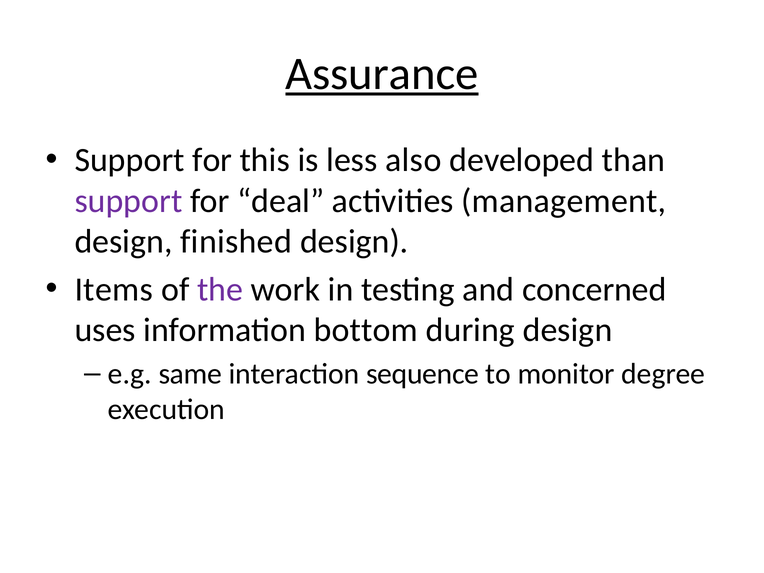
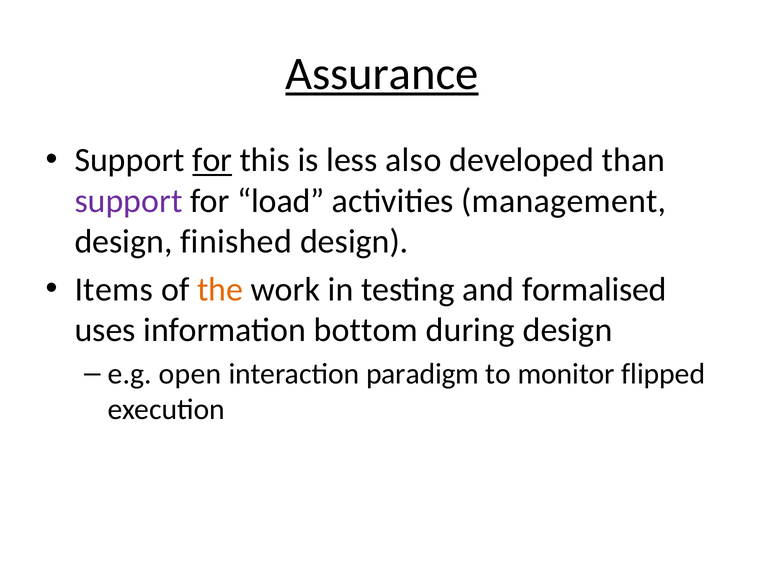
for at (212, 160) underline: none -> present
deal: deal -> load
the colour: purple -> orange
concerned: concerned -> formalised
same: same -> open
sequence: sequence -> paradigm
degree: degree -> flipped
